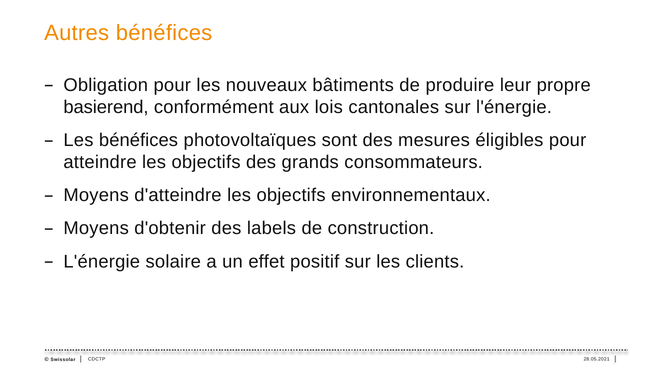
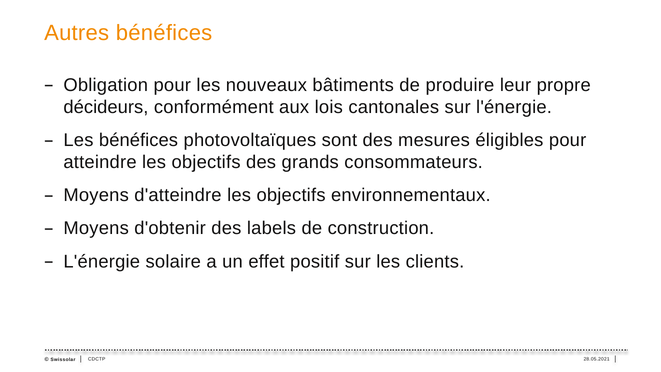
basierend: basierend -> décideurs
